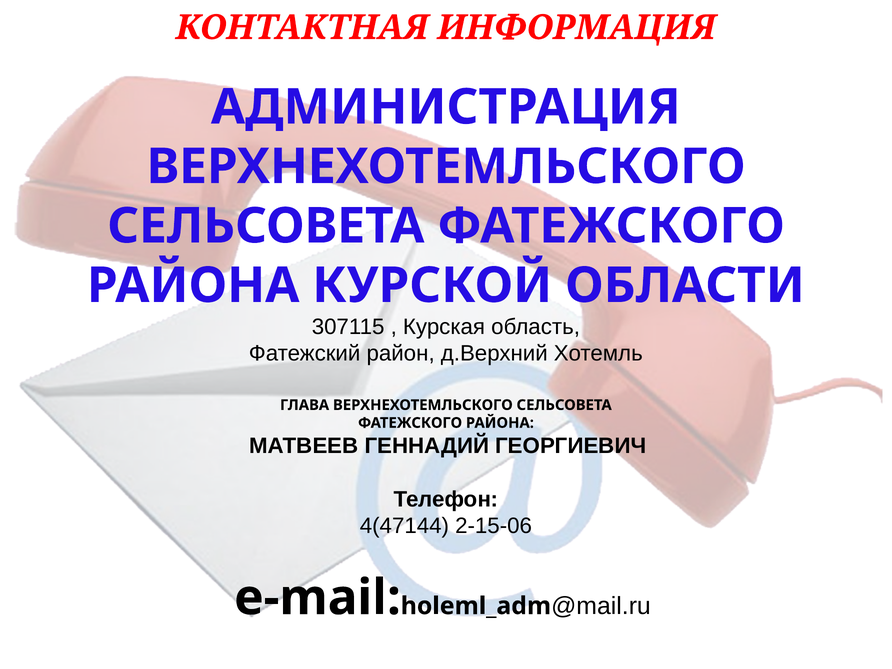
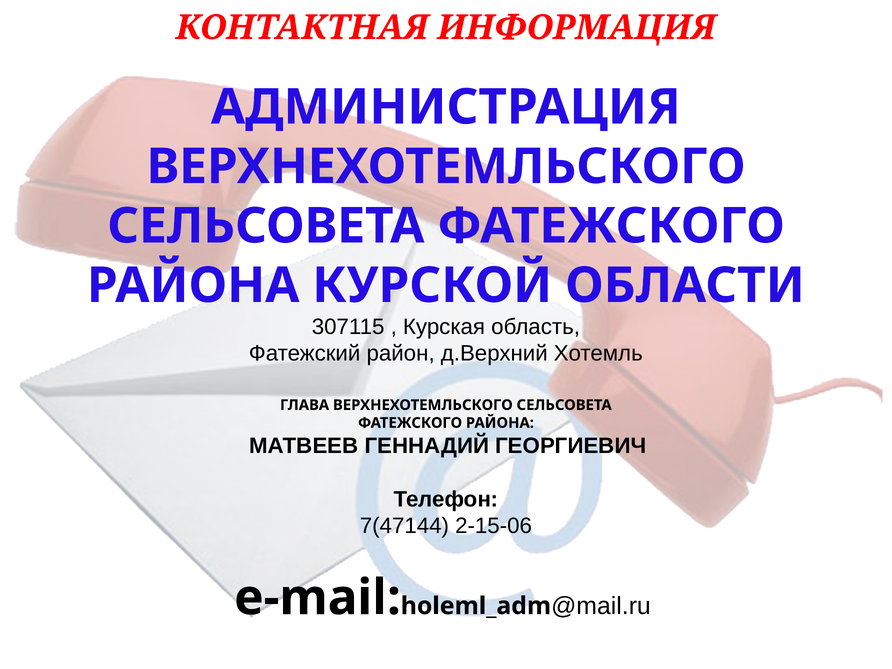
4(47144: 4(47144 -> 7(47144
